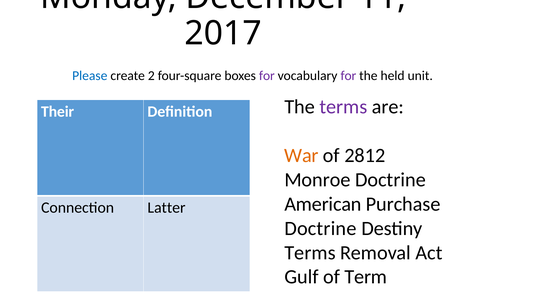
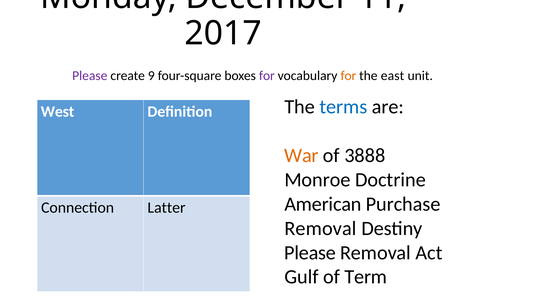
Please at (90, 76) colour: blue -> purple
2: 2 -> 9
for at (348, 76) colour: purple -> orange
held: held -> east
terms at (343, 107) colour: purple -> blue
Their: Their -> West
2812: 2812 -> 3888
Doctrine at (320, 228): Doctrine -> Removal
Terms at (310, 252): Terms -> Please
